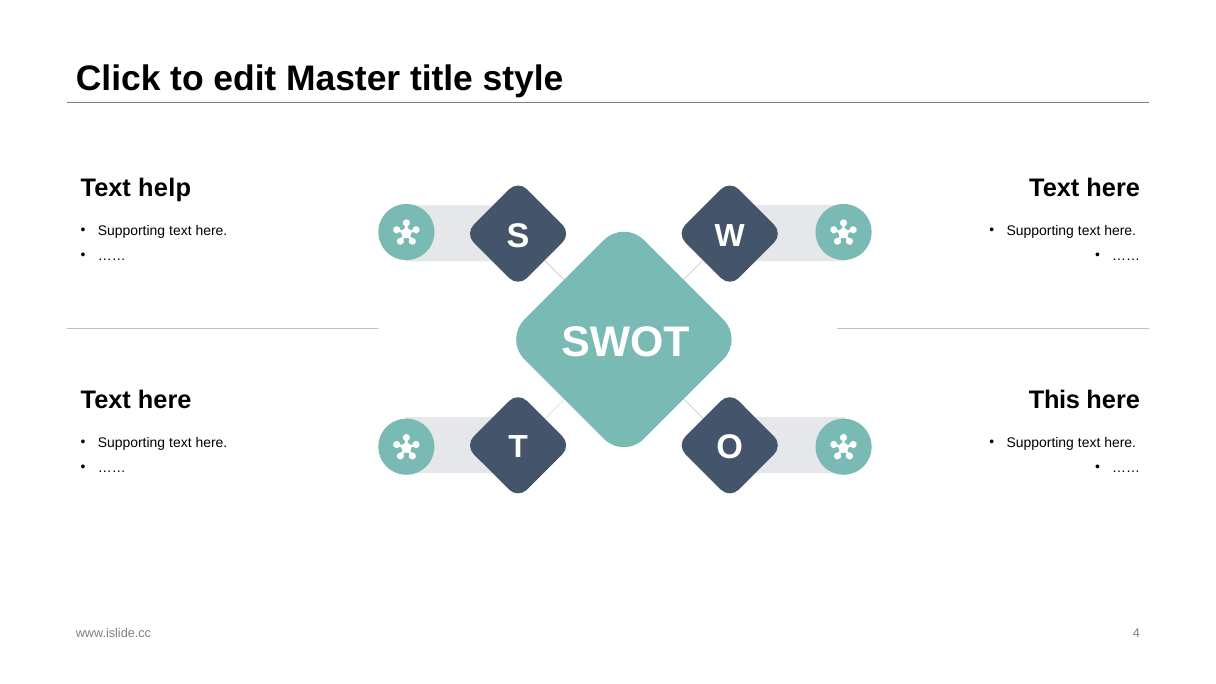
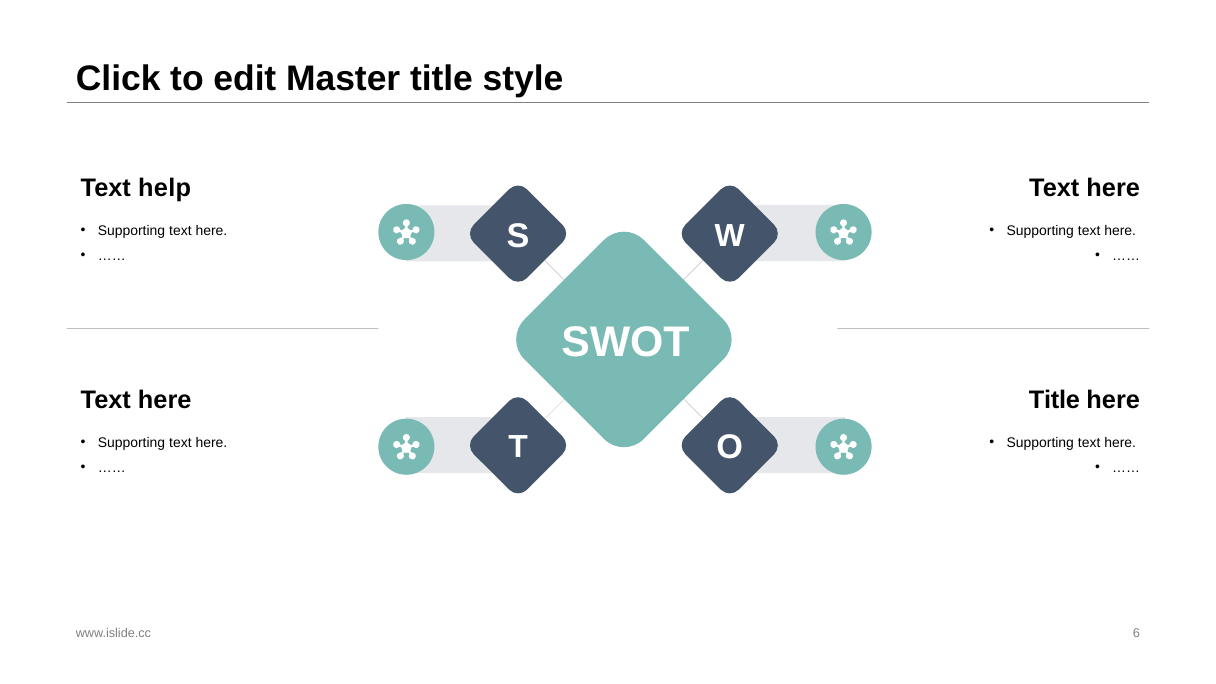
This at (1054, 400): This -> Title
4: 4 -> 6
